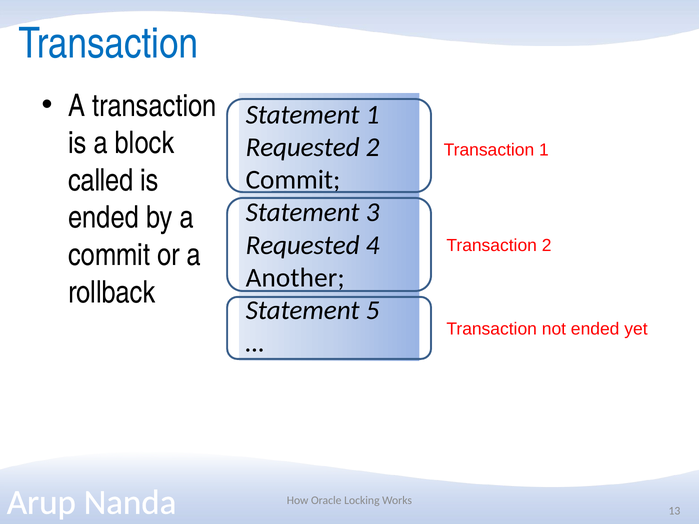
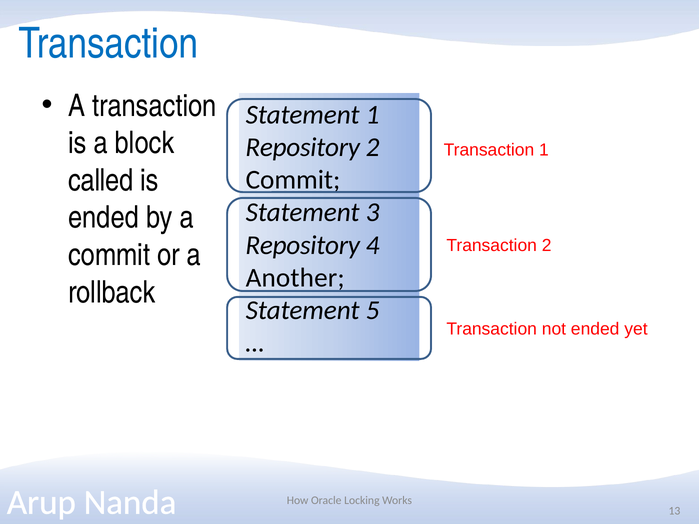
Requested at (303, 147): Requested -> Repository
Requested at (303, 245): Requested -> Repository
